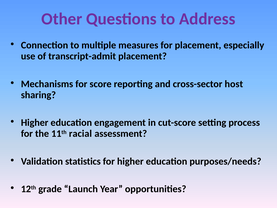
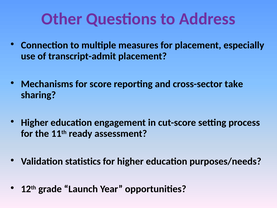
host: host -> take
racial: racial -> ready
